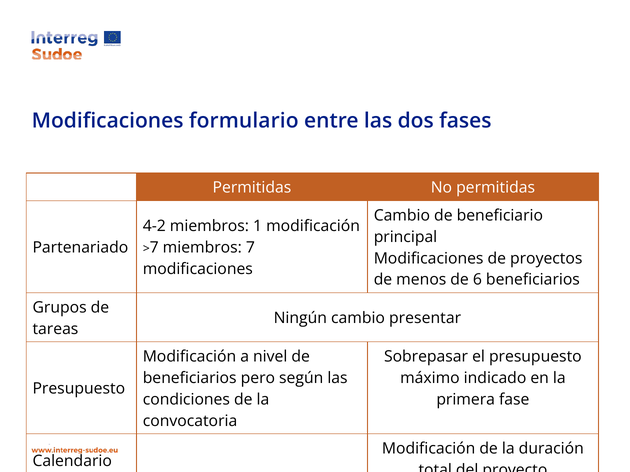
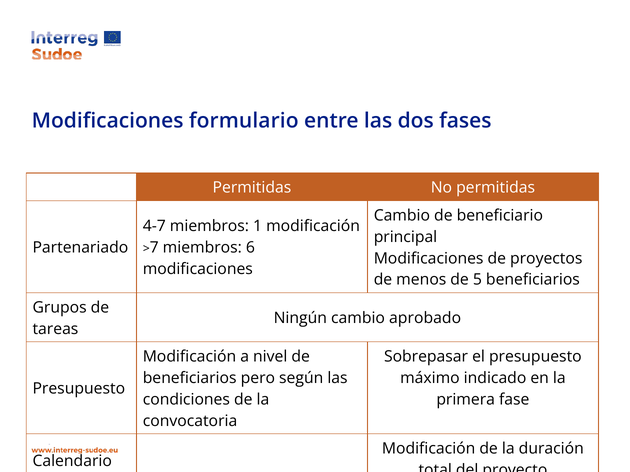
4-2: 4-2 -> 4-7
miembros 7: 7 -> 6
6: 6 -> 5
presentar: presentar -> aprobado
